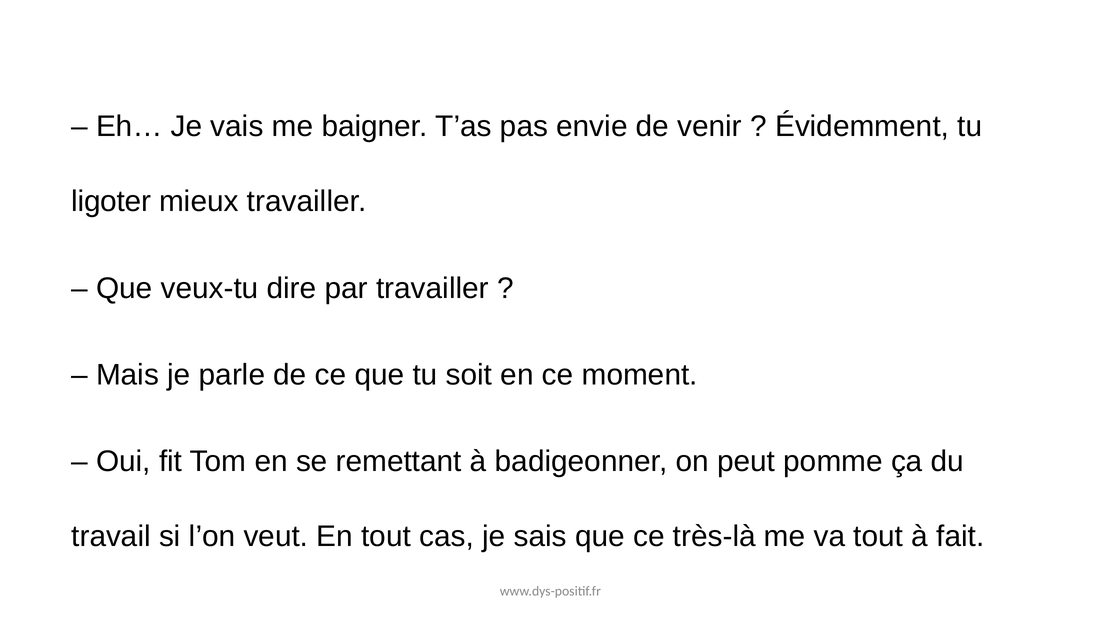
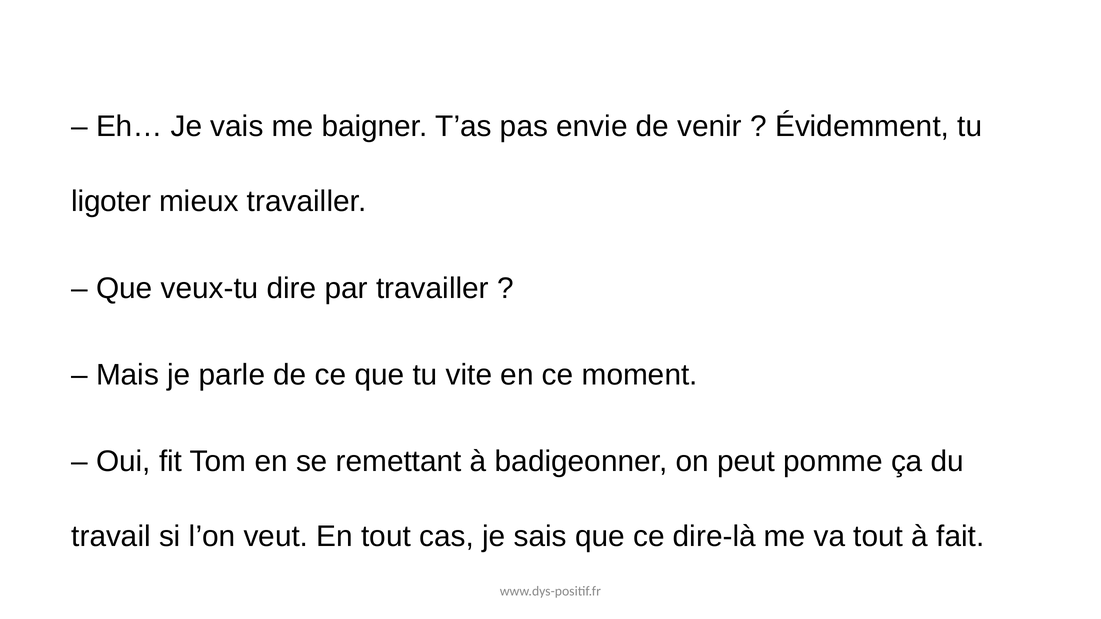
soit: soit -> vite
très-là: très-là -> dire-là
